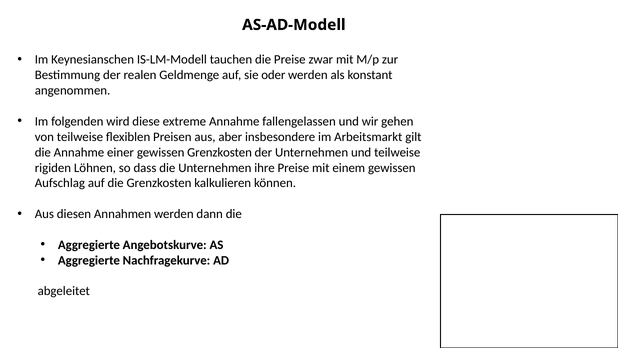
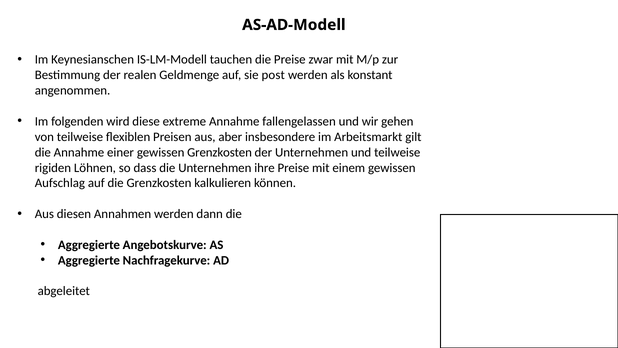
oder: oder -> post
